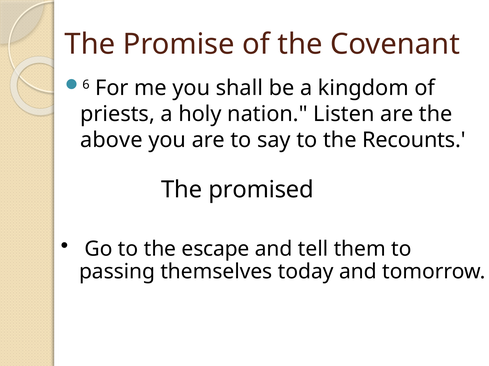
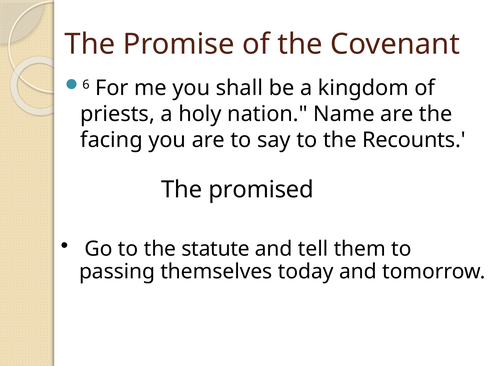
Listen: Listen -> Name
above: above -> facing
escape: escape -> statute
